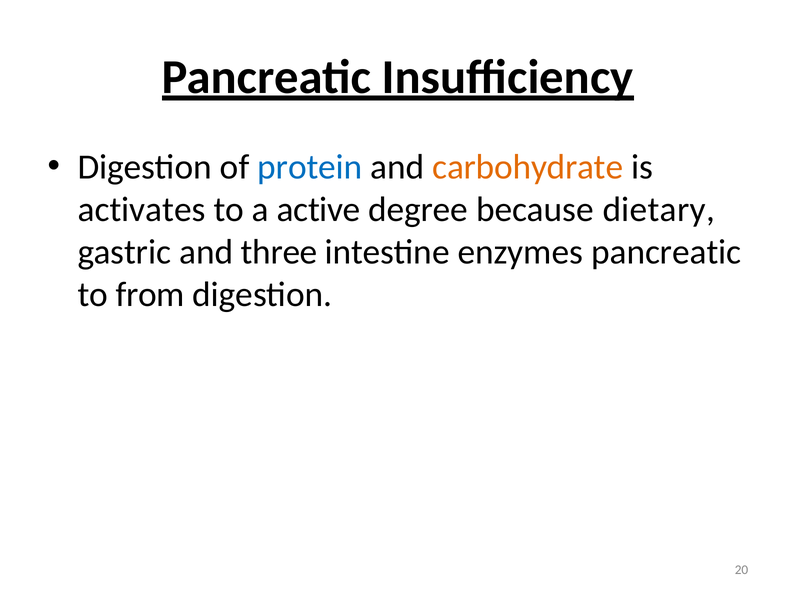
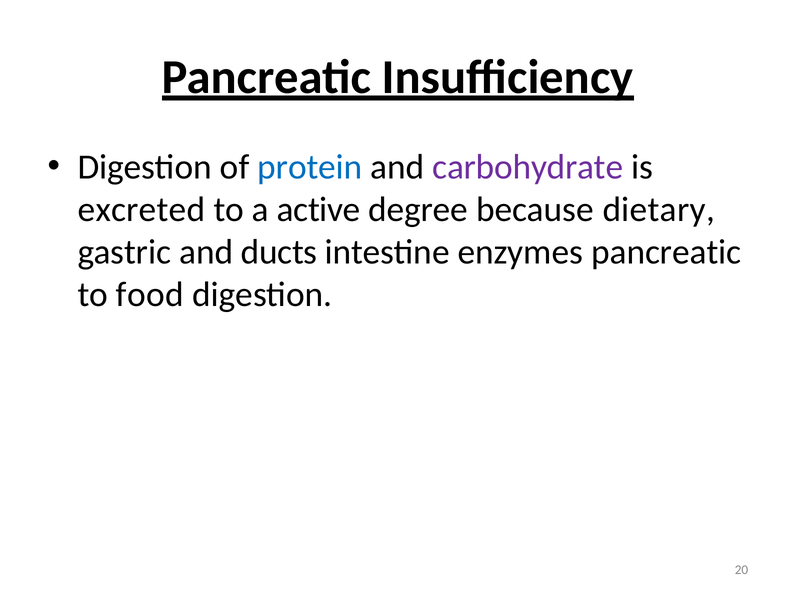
carbohydrate colour: orange -> purple
activates: activates -> excreted
three: three -> ducts
from: from -> food
